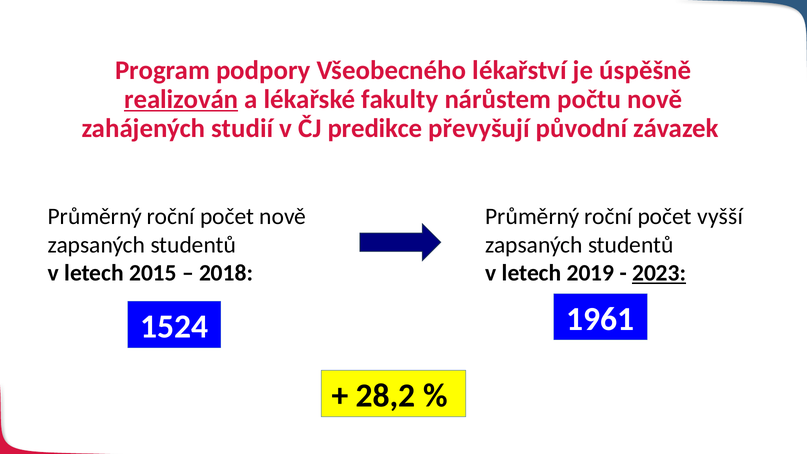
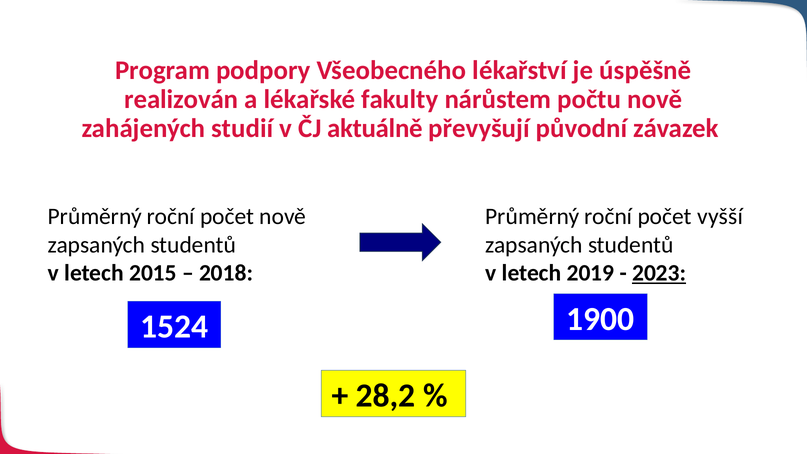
realizován underline: present -> none
predikce: predikce -> aktuálně
1961: 1961 -> 1900
